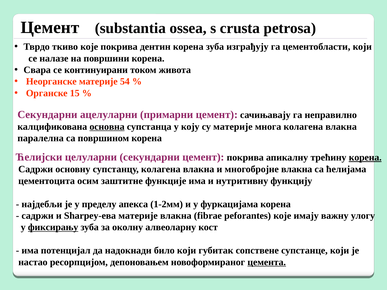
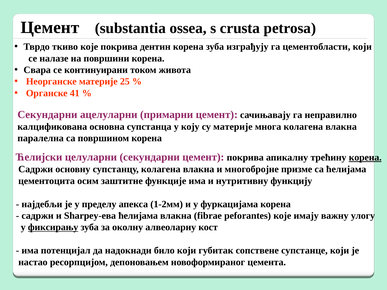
54: 54 -> 25
15: 15 -> 41
основна underline: present -> none
многобројне влакна: влакна -> призме
Sharpey-ева материје: материје -> ћелијама
цемента underline: present -> none
